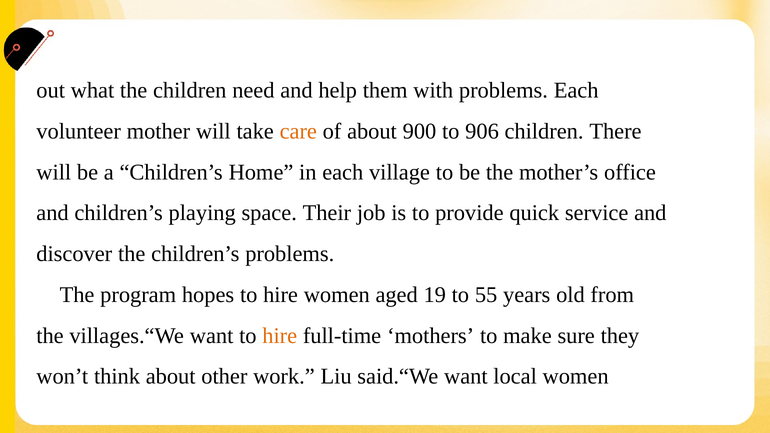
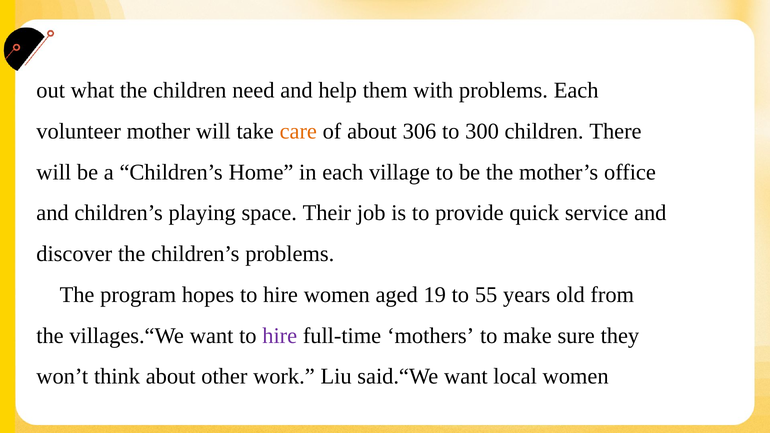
900: 900 -> 306
906: 906 -> 300
hire at (280, 336) colour: orange -> purple
